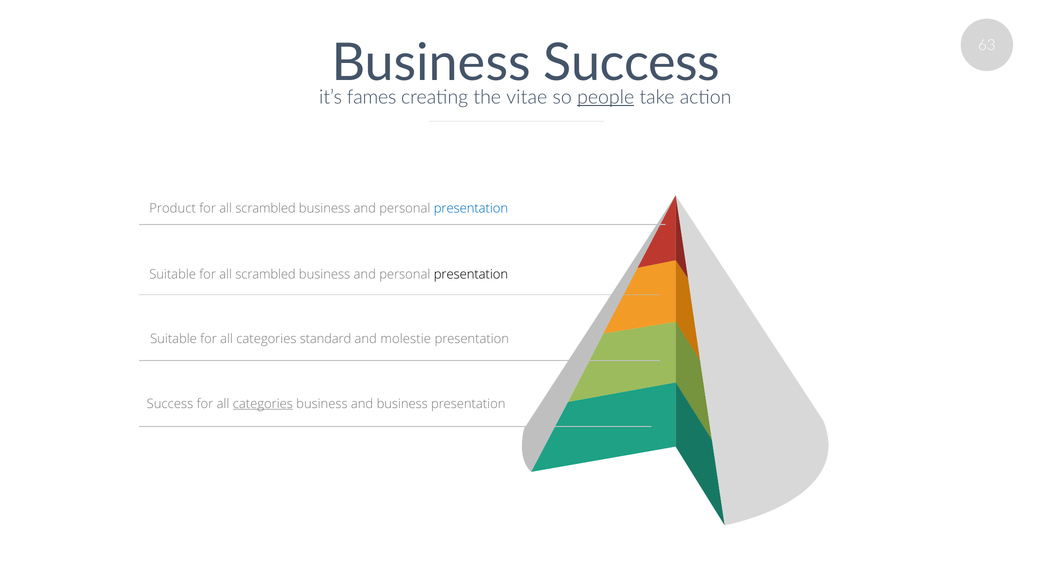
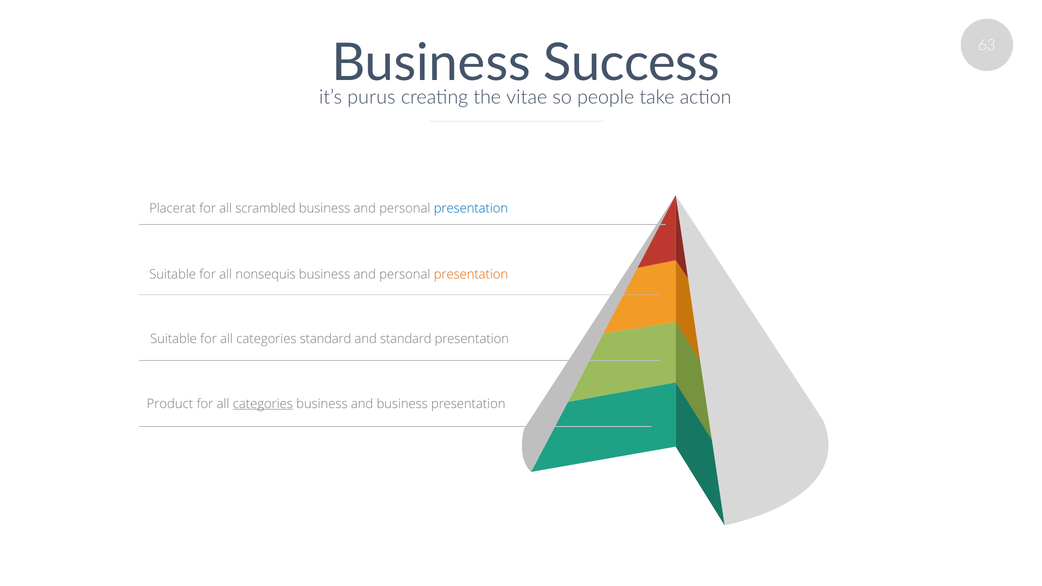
fames: fames -> purus
people underline: present -> none
Product: Product -> Placerat
Suitable for all scrambled: scrambled -> nonsequis
presentation at (471, 274) colour: black -> orange
and molestie: molestie -> standard
Success at (170, 404): Success -> Product
